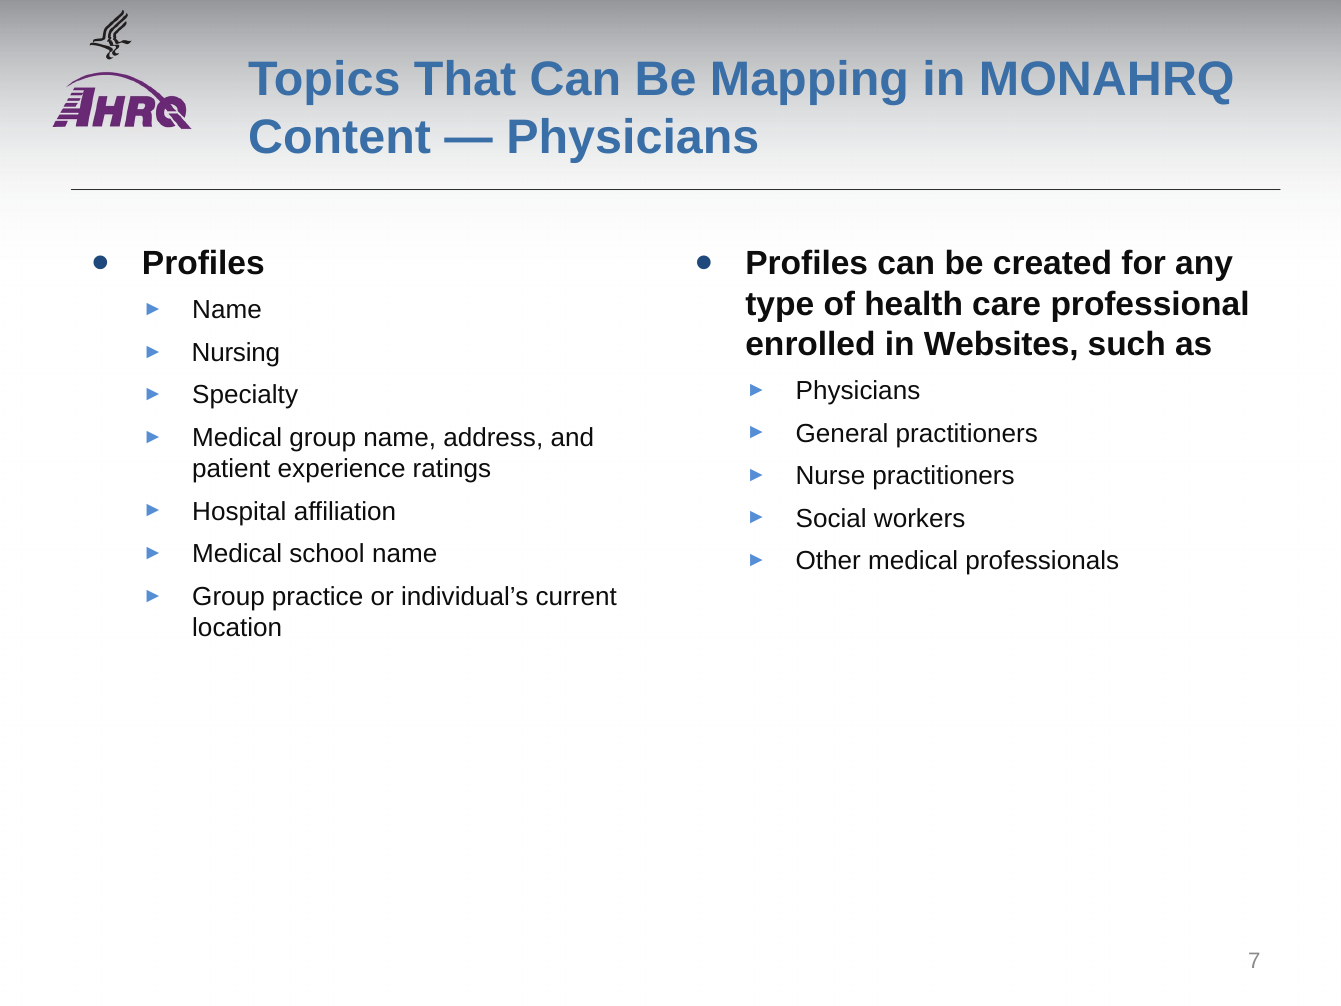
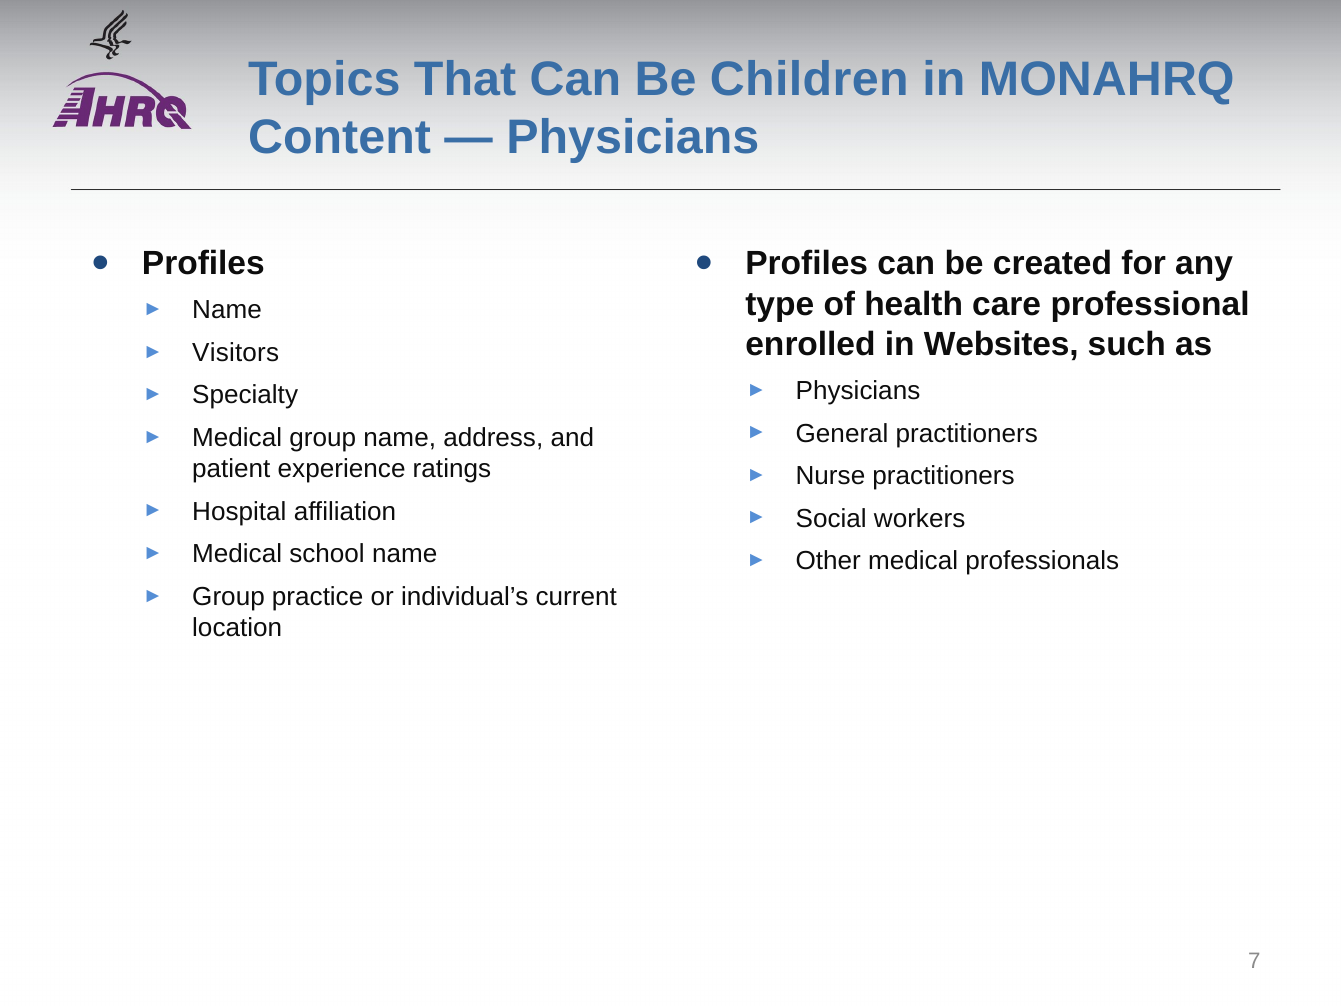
Mapping: Mapping -> Children
Nursing: Nursing -> Visitors
